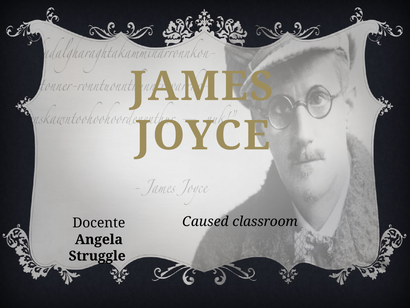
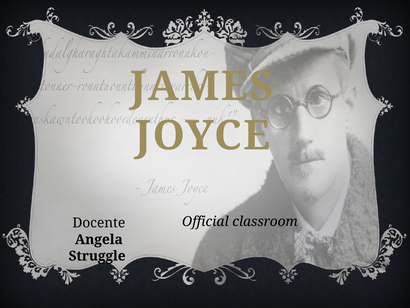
Caused: Caused -> Official
